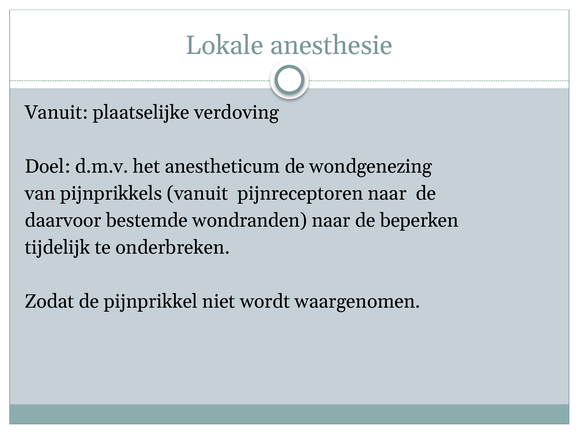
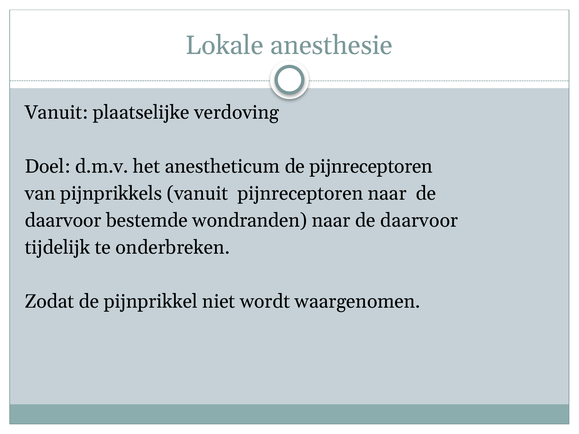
de wondgenezing: wondgenezing -> pijnreceptoren
beperken at (419, 221): beperken -> daarvoor
